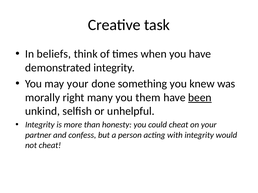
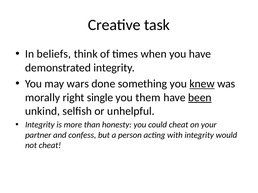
may your: your -> wars
knew underline: none -> present
many: many -> single
